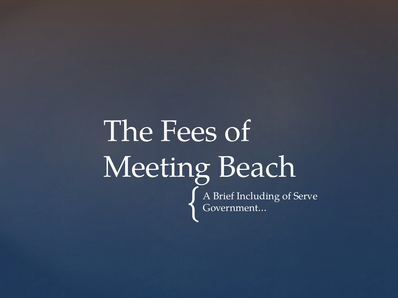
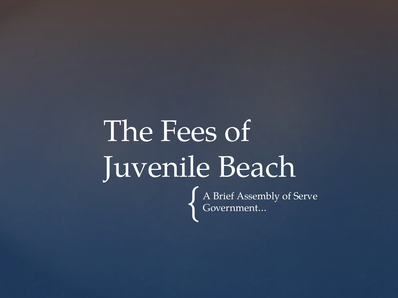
Meeting: Meeting -> Juvenile
Including: Including -> Assembly
